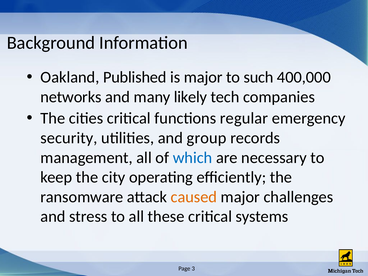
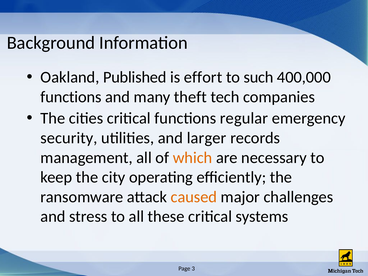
is major: major -> effort
networks at (71, 97): networks -> functions
likely: likely -> theft
group: group -> larger
which colour: blue -> orange
